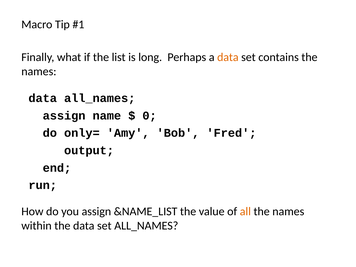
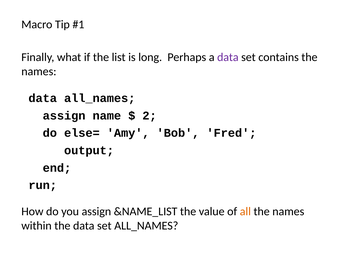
data at (228, 57) colour: orange -> purple
0: 0 -> 2
only=: only= -> else=
